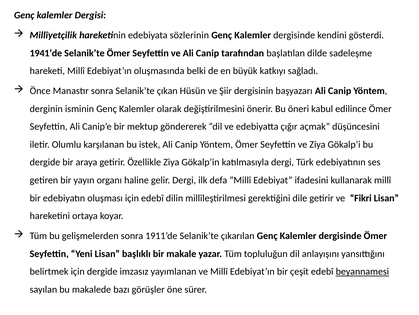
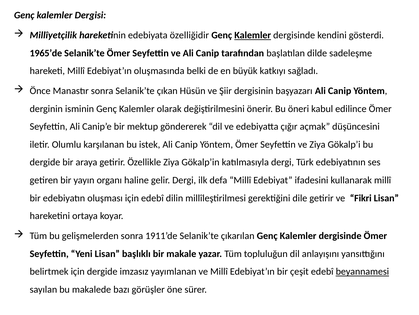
sözlerinin: sözlerinin -> özelliğidir
Kalemler at (253, 35) underline: none -> present
1941’de: 1941’de -> 1965’de
